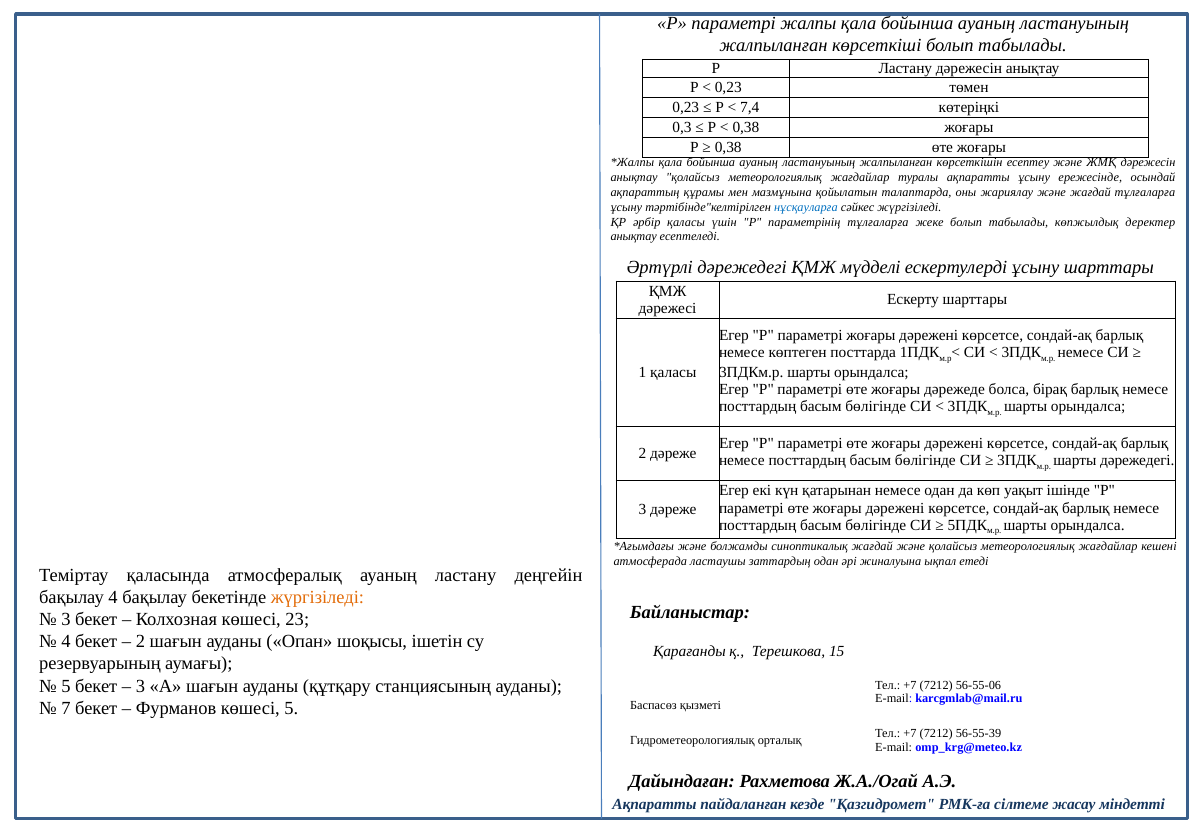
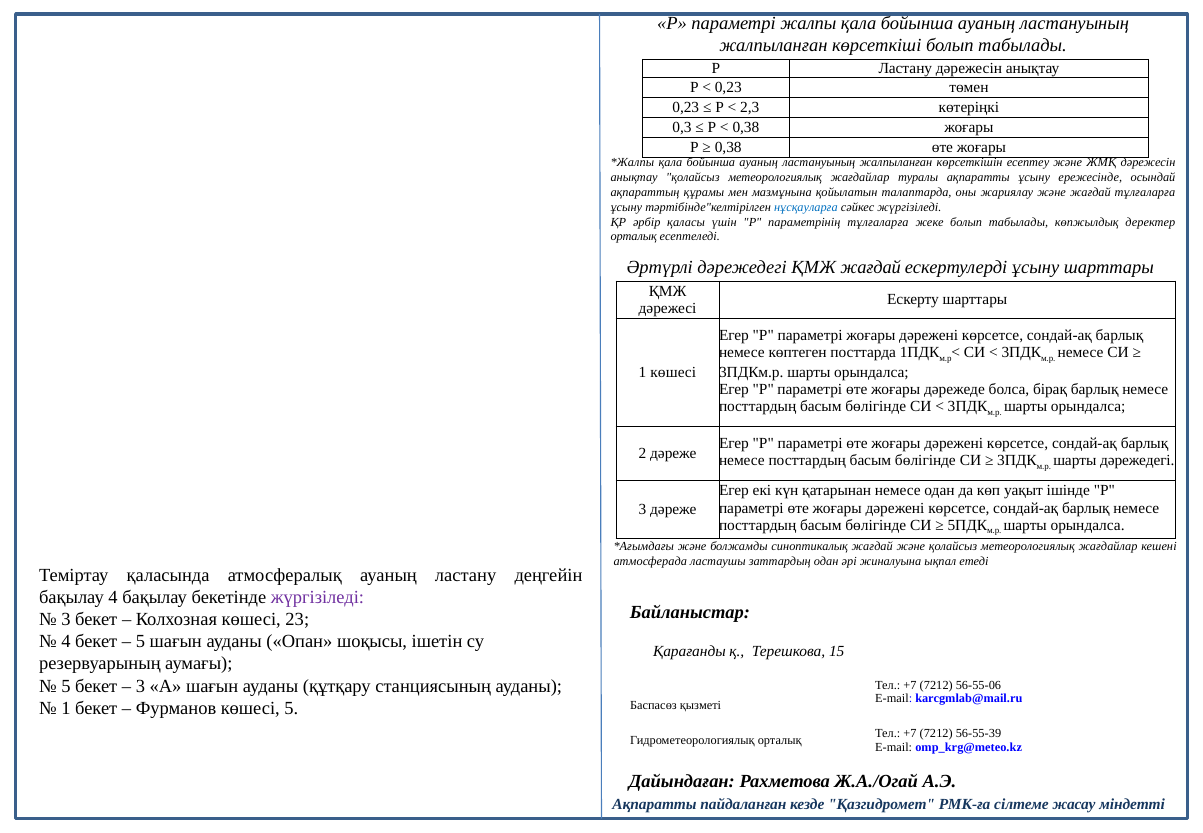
7,4: 7,4 -> 2,3
анықтау at (634, 237): анықтау -> орталық
ҚМЖ мүдделі: мүдделі -> жағдай
1 қаласы: қаласы -> көшесі
жүргізіледі at (318, 597) colour: orange -> purple
2 at (140, 642): 2 -> 5
7 at (66, 708): 7 -> 1
